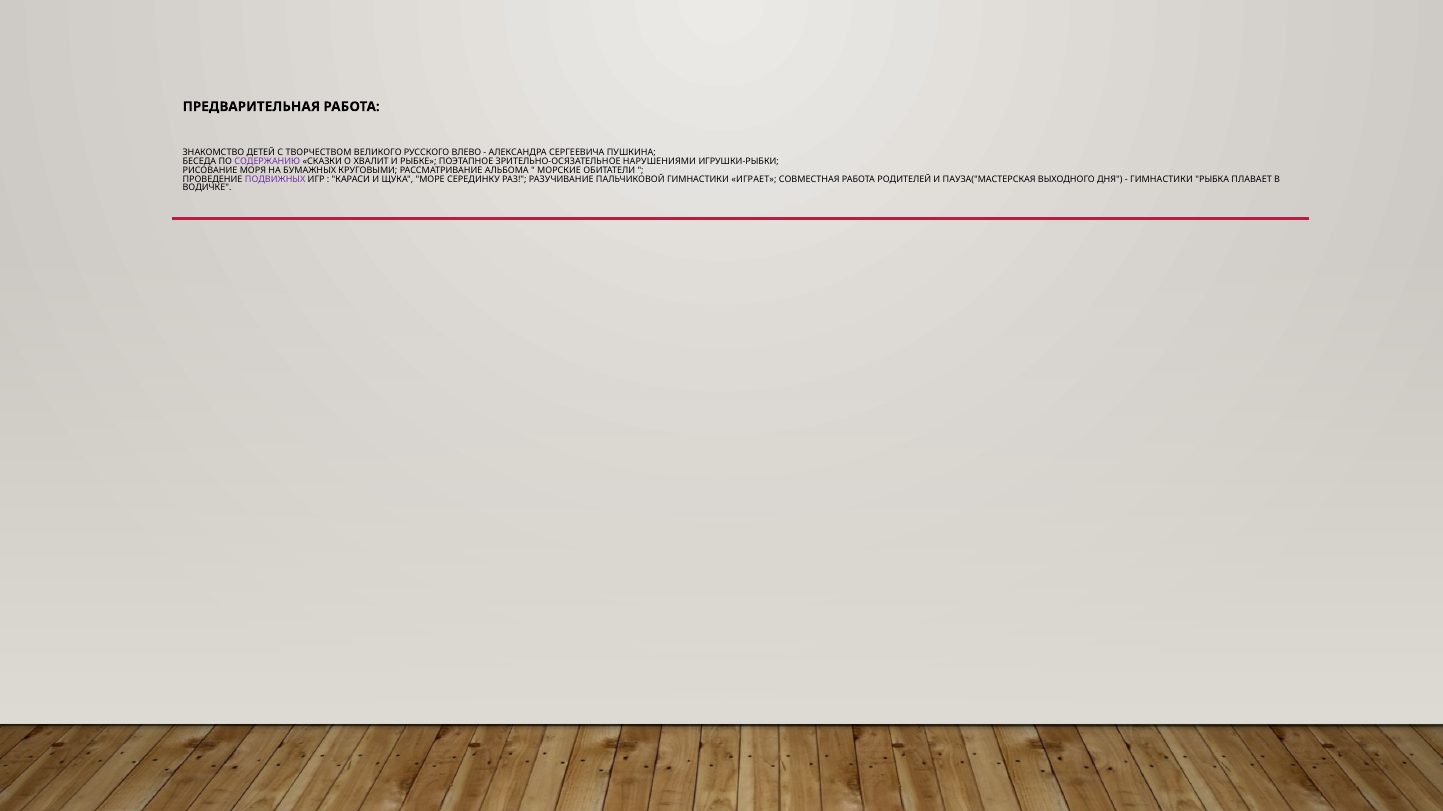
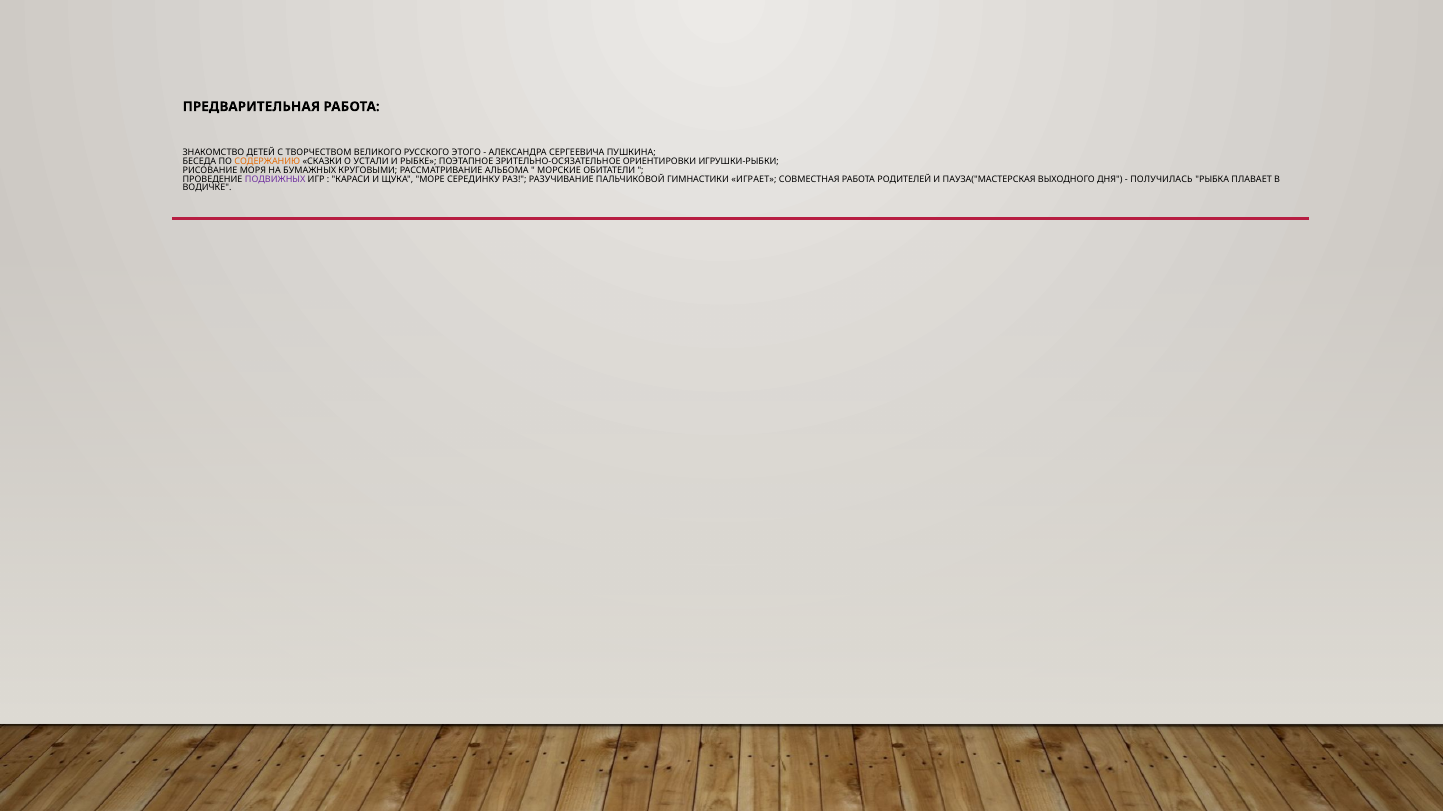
ВЛЕВО: ВЛЕВО -> ЭТОГО
СОДЕРЖАНИЮ colour: purple -> orange
ХВАЛИТ: ХВАЛИТ -> УСТАЛИ
НАРУШЕНИЯМИ: НАРУШЕНИЯМИ -> ОРИЕНТИРОВКИ
ГИМНАСТИКИ at (1162, 179): ГИМНАСТИКИ -> ПОЛУЧИЛАСЬ
